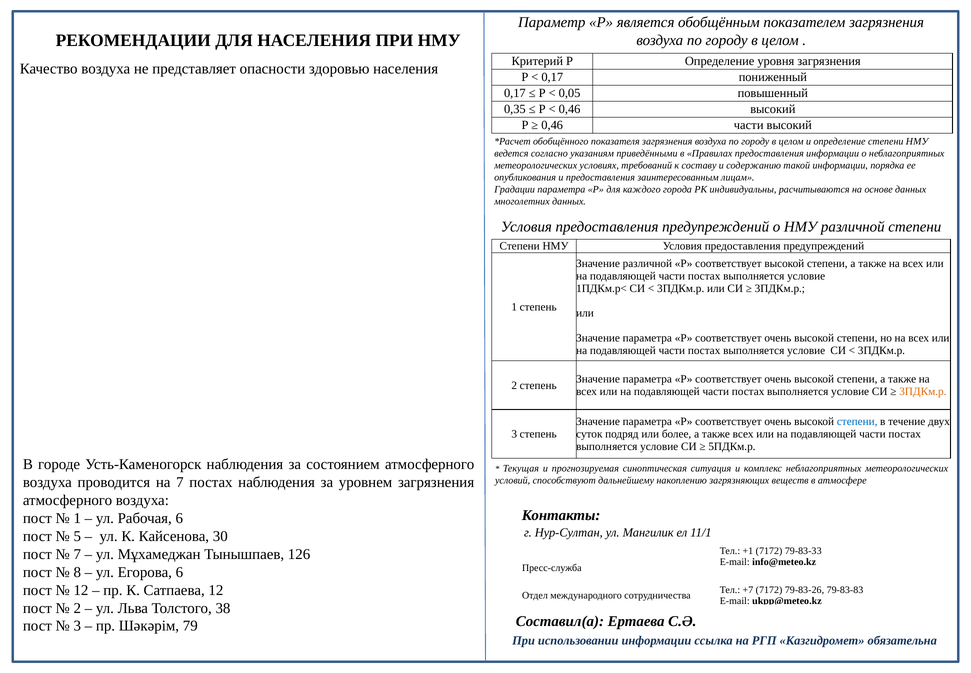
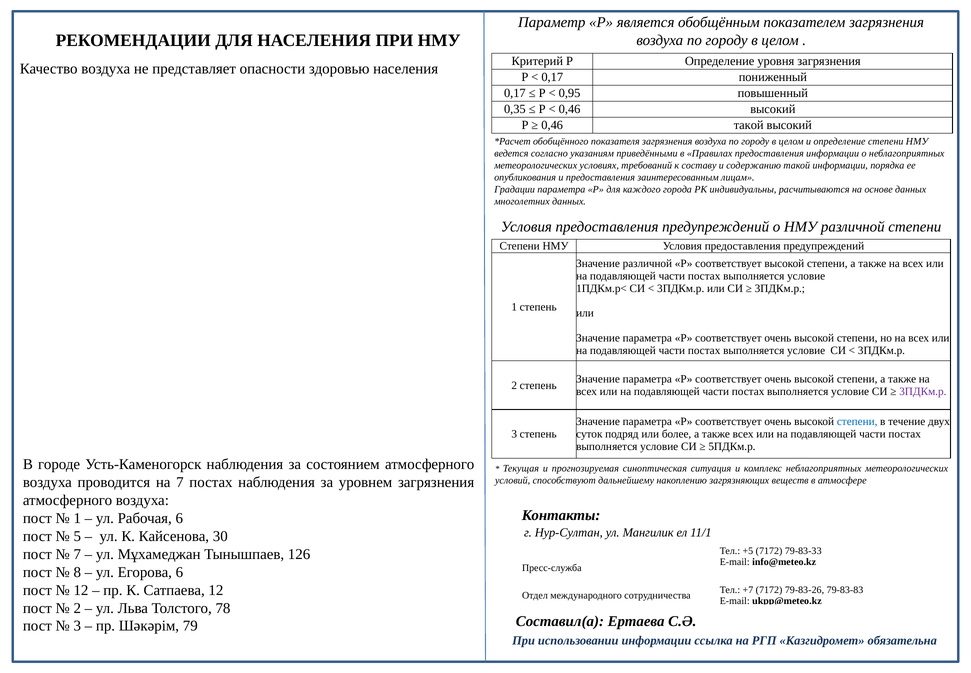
0,05: 0,05 -> 0,95
0,46 части: части -> такой
3ПДКм.р at (923, 391) colour: orange -> purple
+1: +1 -> +5
38: 38 -> 78
